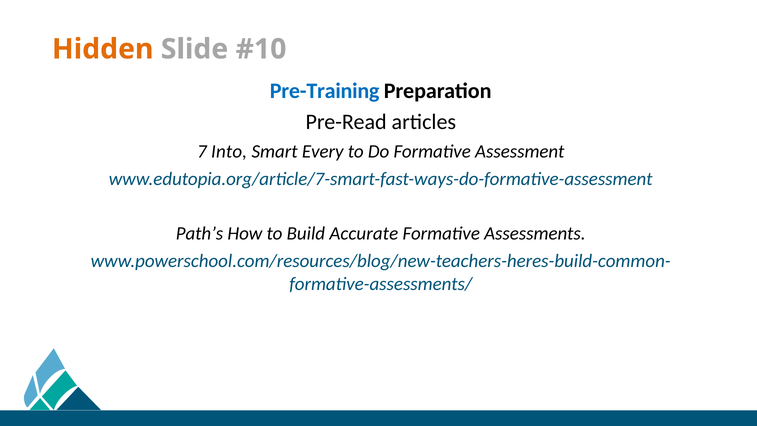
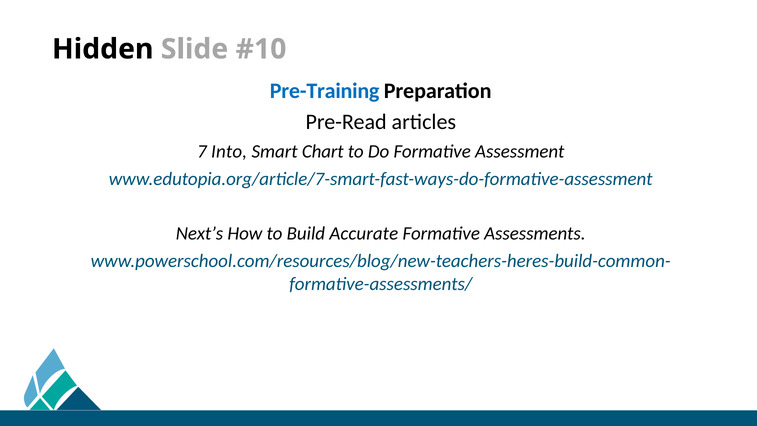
Hidden colour: orange -> black
Every: Every -> Chart
Path’s: Path’s -> Next’s
